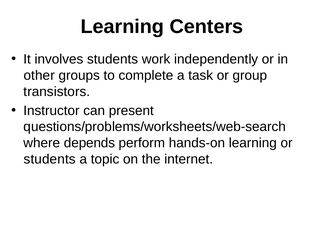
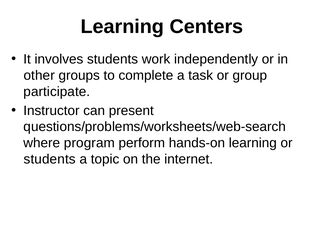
transistors: transistors -> participate
depends: depends -> program
